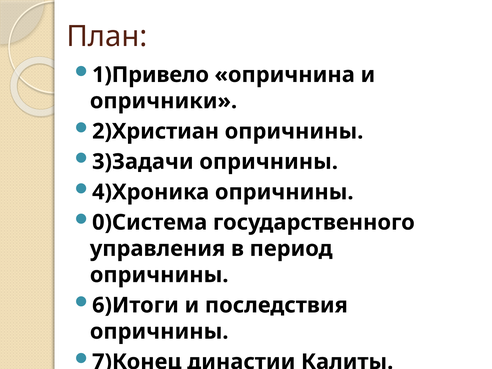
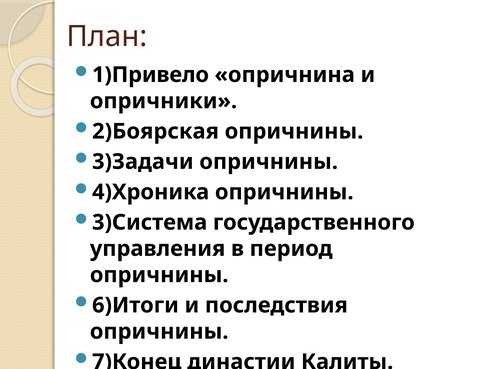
2)Христиан: 2)Христиан -> 2)Боярская
0)Система: 0)Система -> 3)Система
